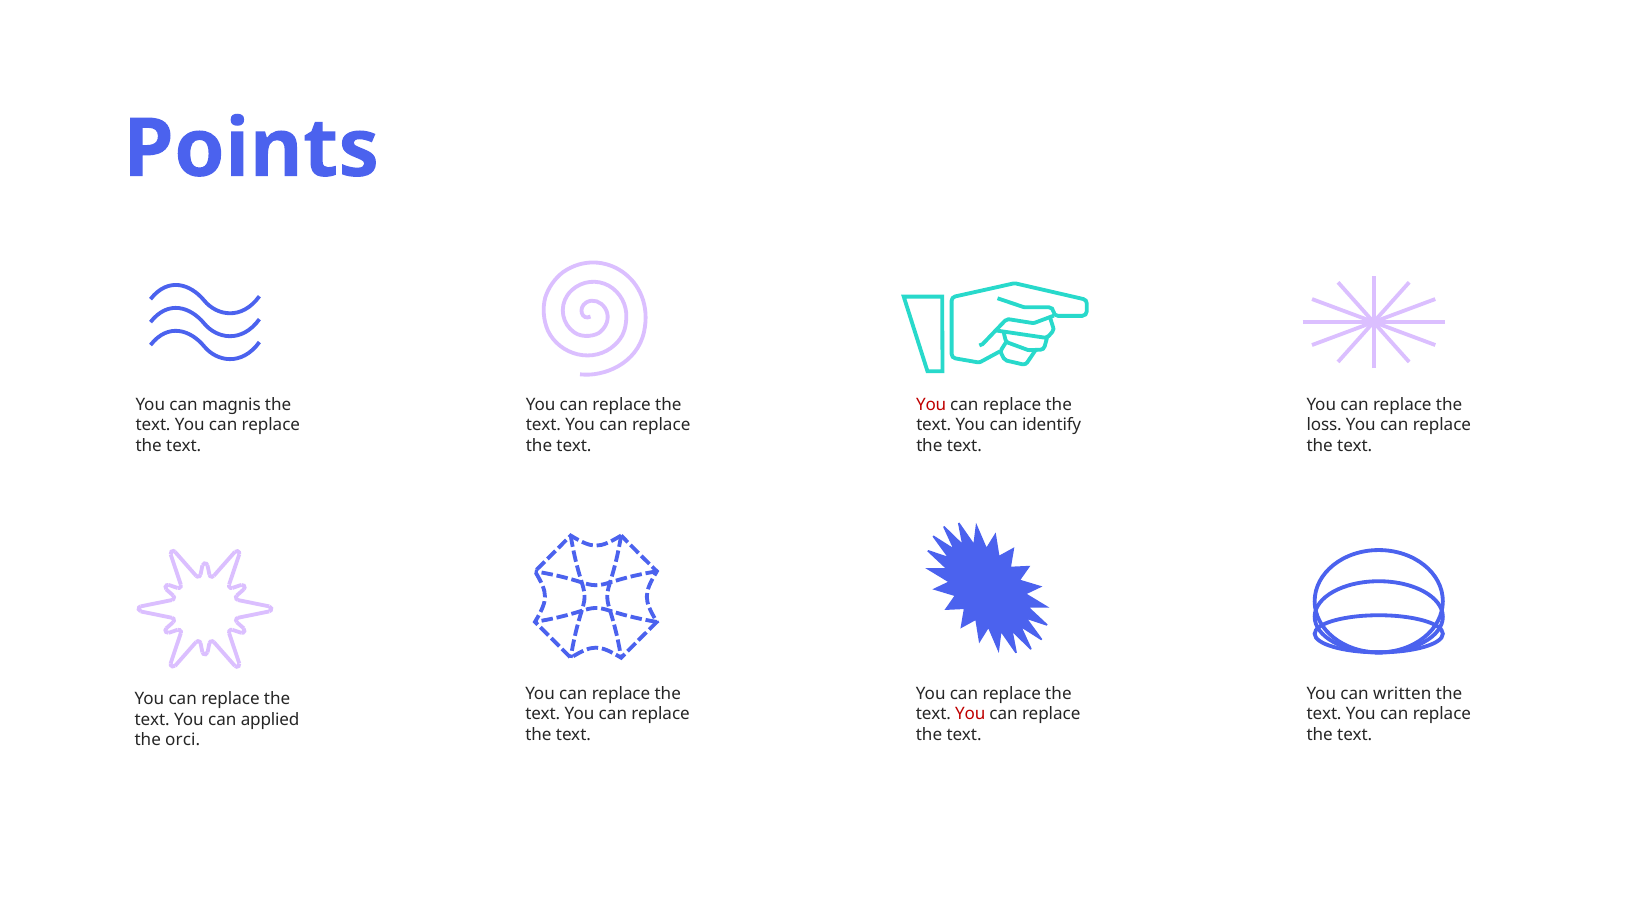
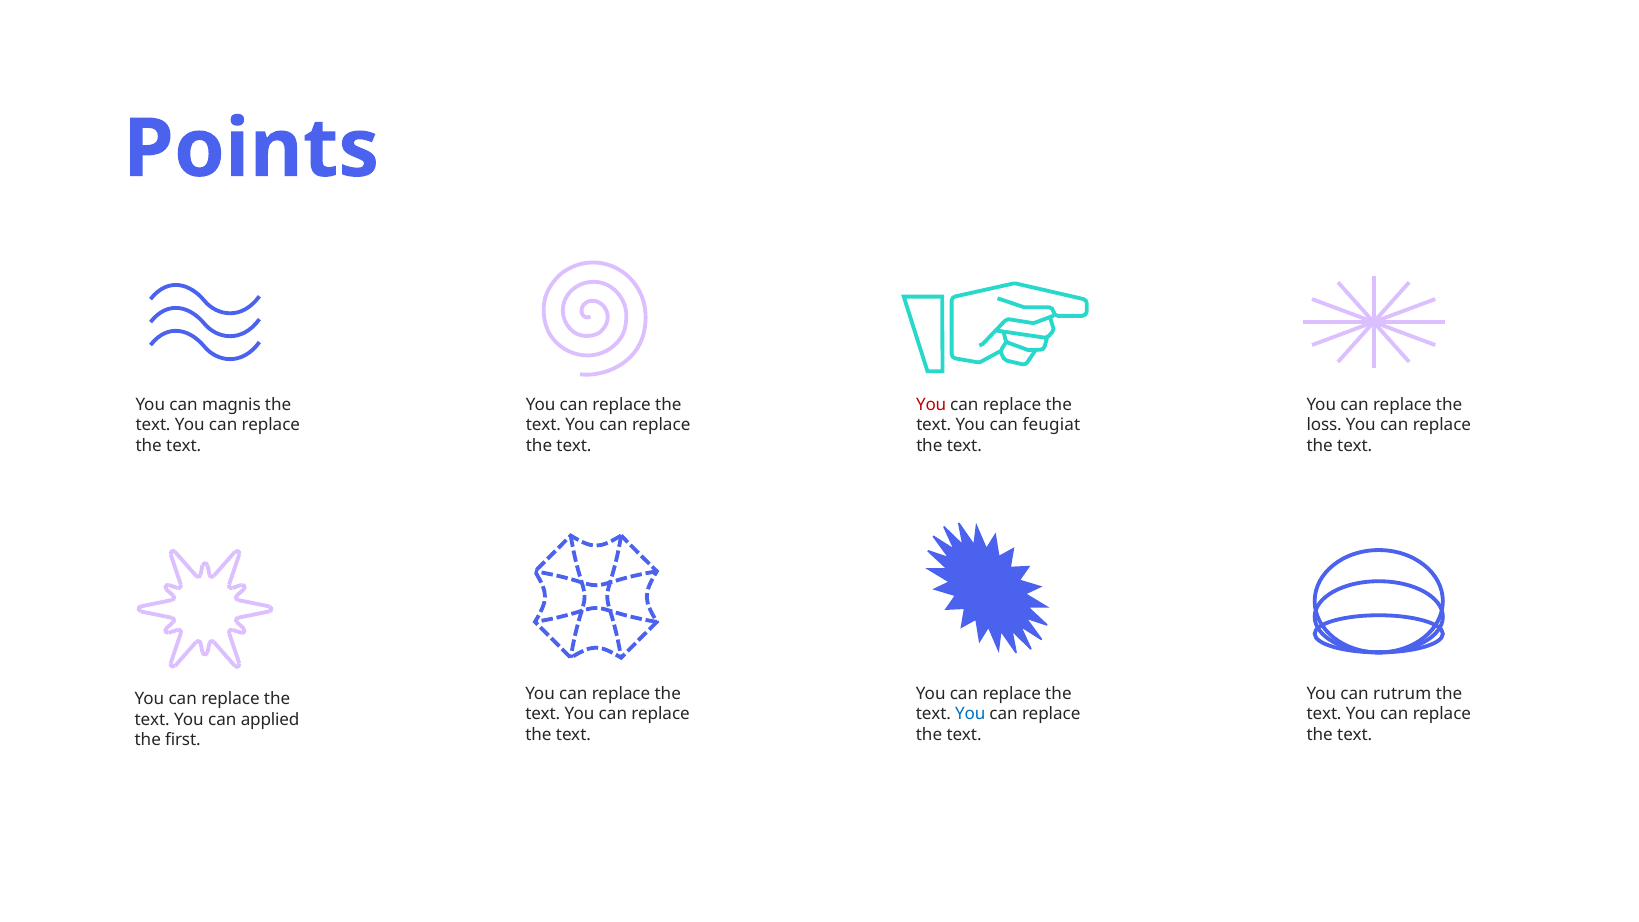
identify: identify -> feugiat
written: written -> rutrum
You at (970, 714) colour: red -> blue
orci: orci -> first
